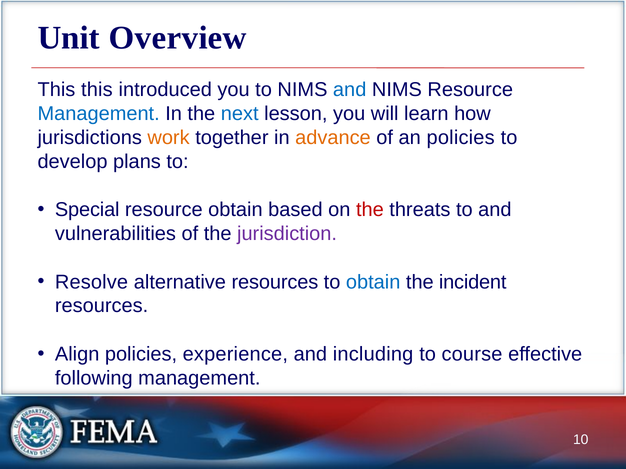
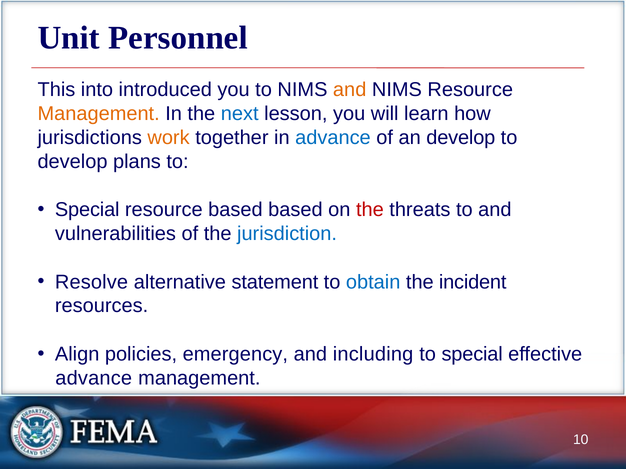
Overview: Overview -> Personnel
This this: this -> into
and at (350, 90) colour: blue -> orange
Management at (99, 114) colour: blue -> orange
advance at (333, 138) colour: orange -> blue
an policies: policies -> develop
resource obtain: obtain -> based
jurisdiction colour: purple -> blue
alternative resources: resources -> statement
experience: experience -> emergency
to course: course -> special
following at (94, 379): following -> advance
